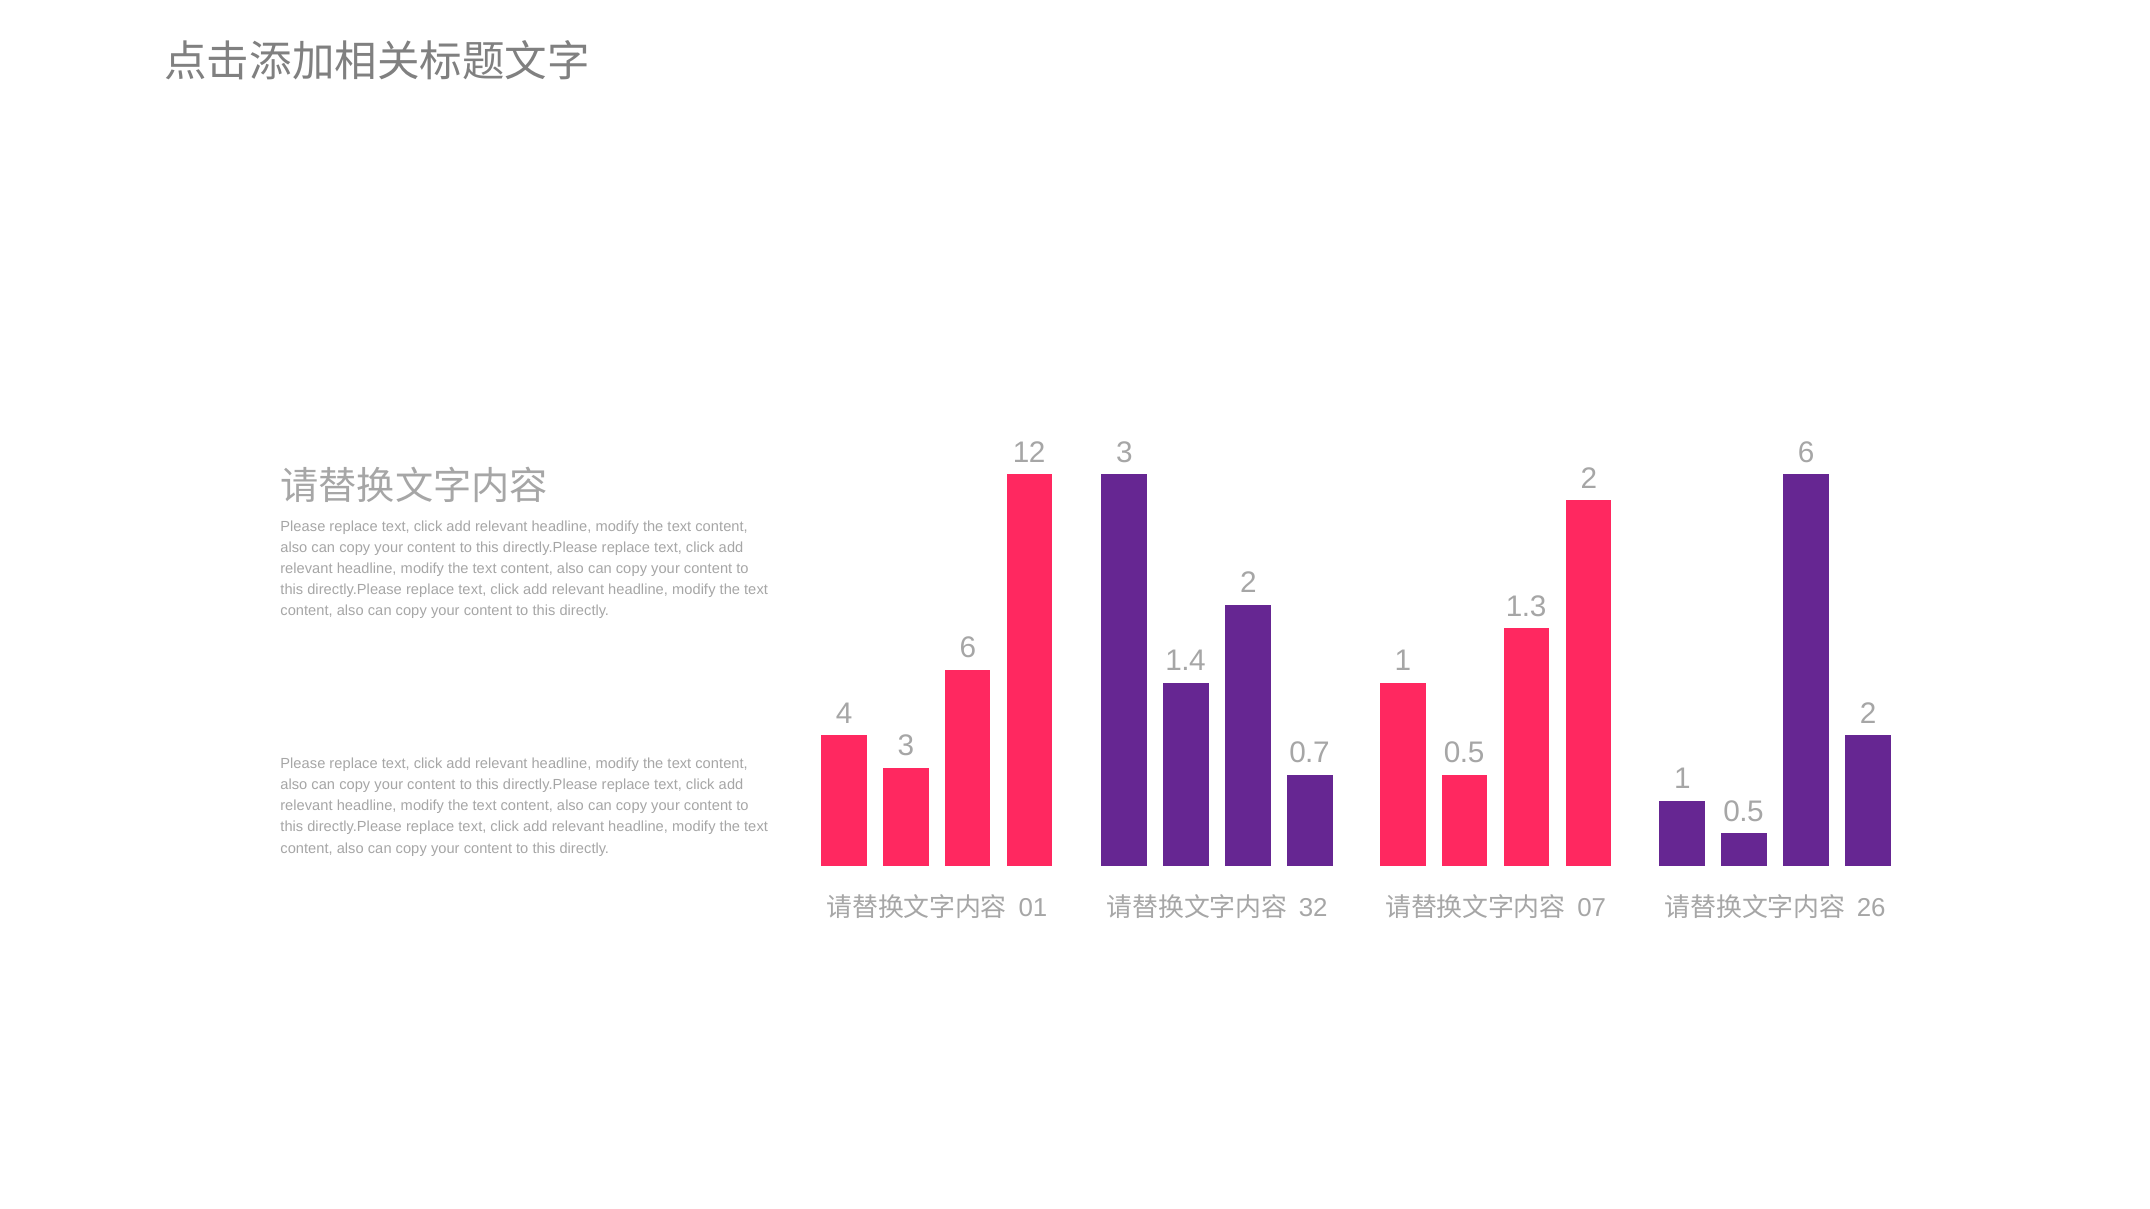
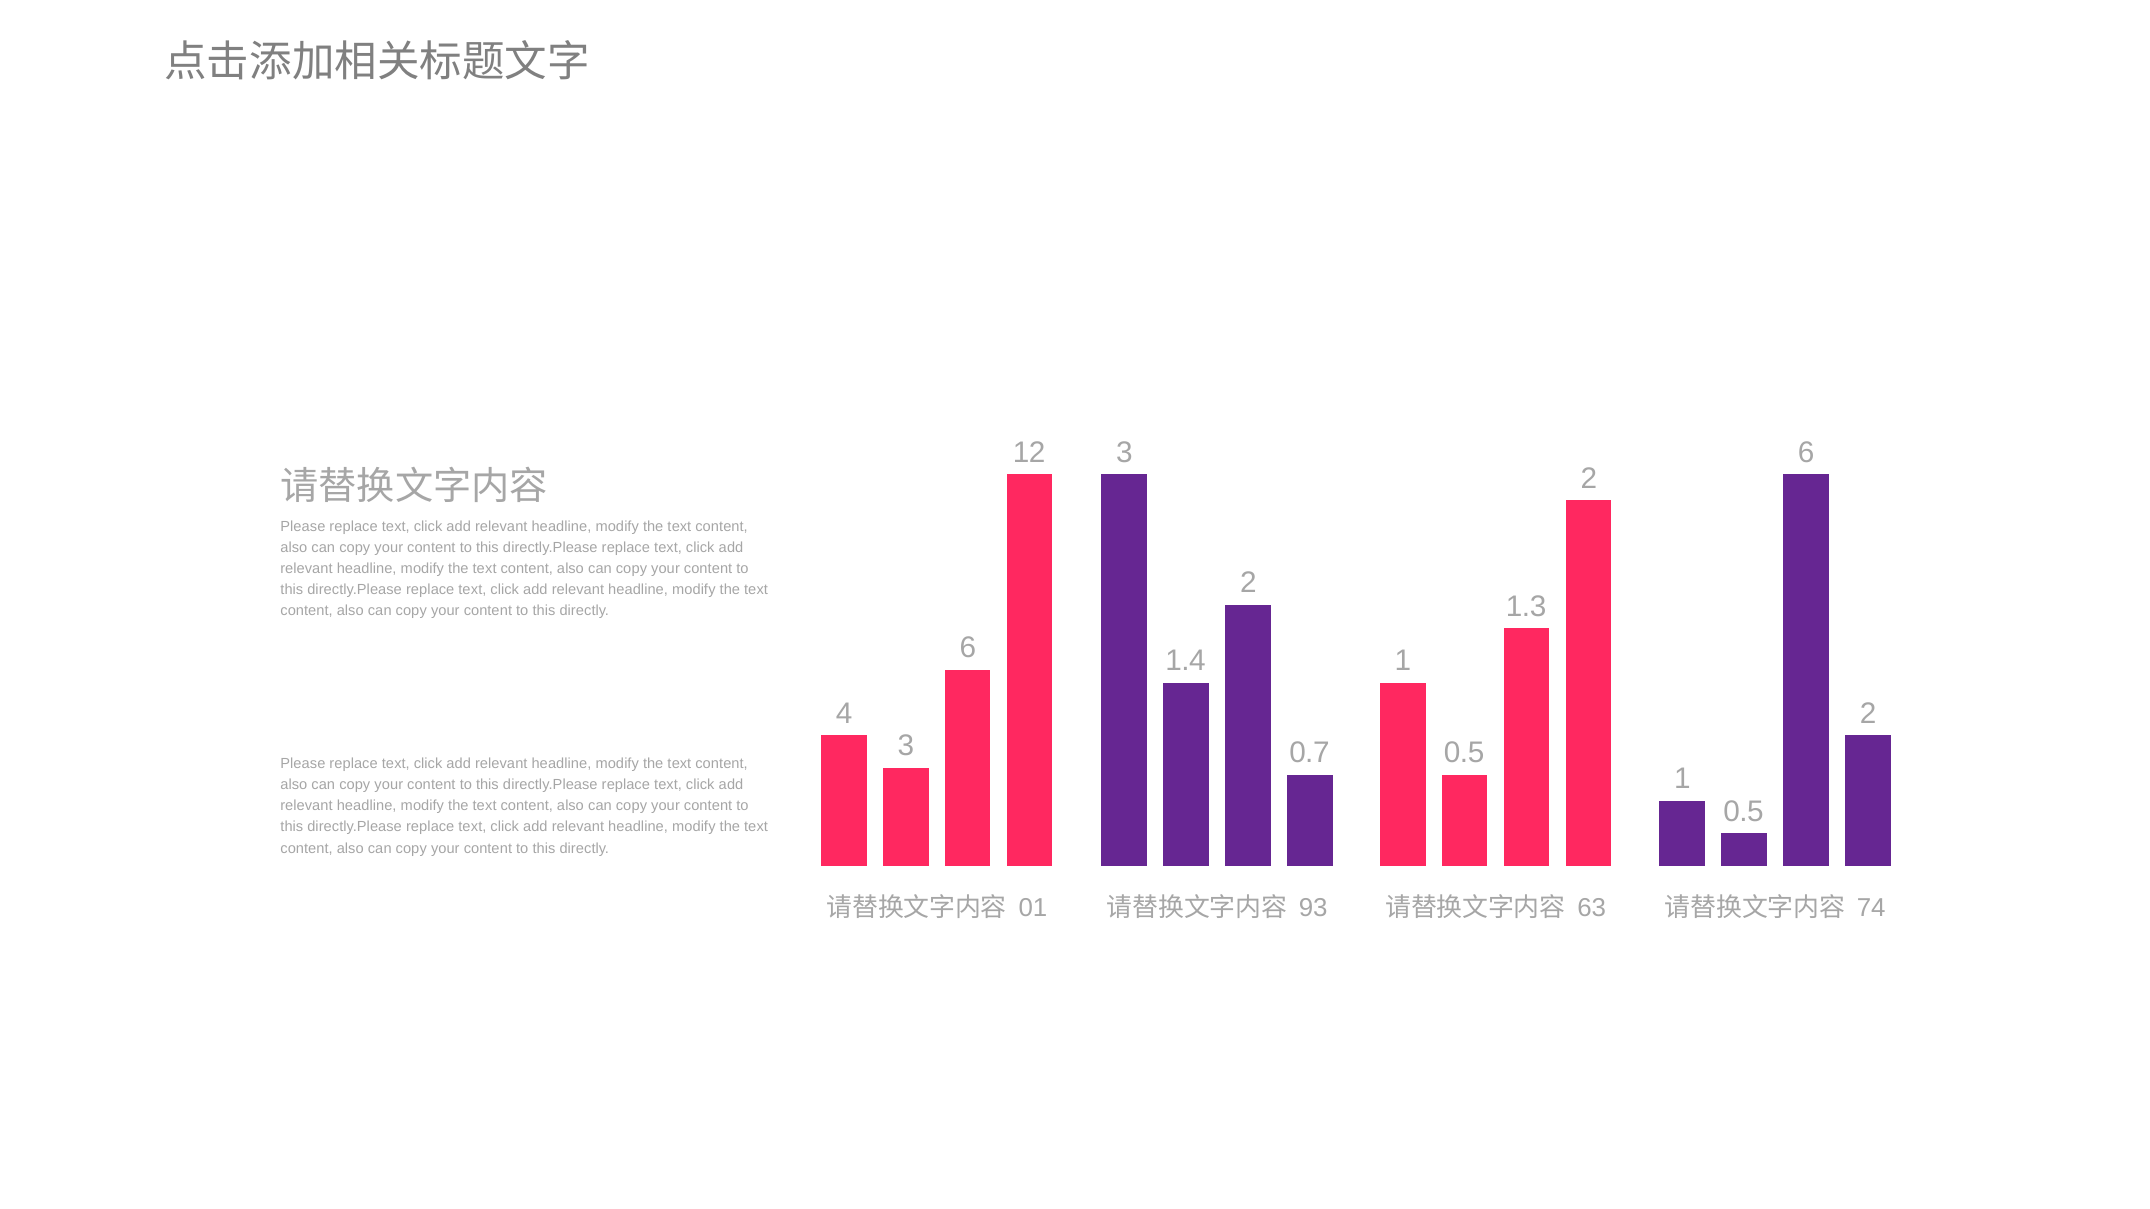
32: 32 -> 93
07: 07 -> 63
26: 26 -> 74
